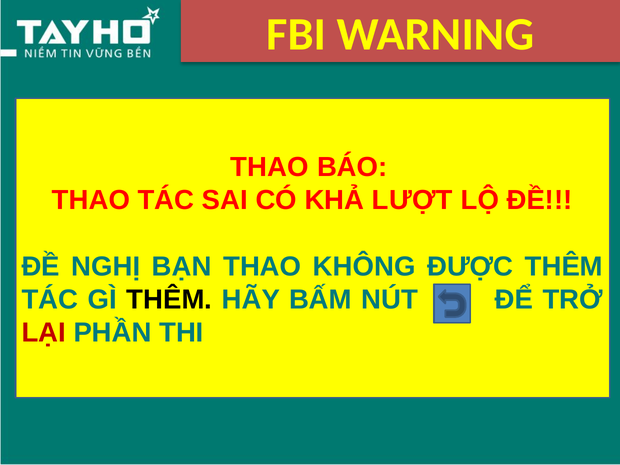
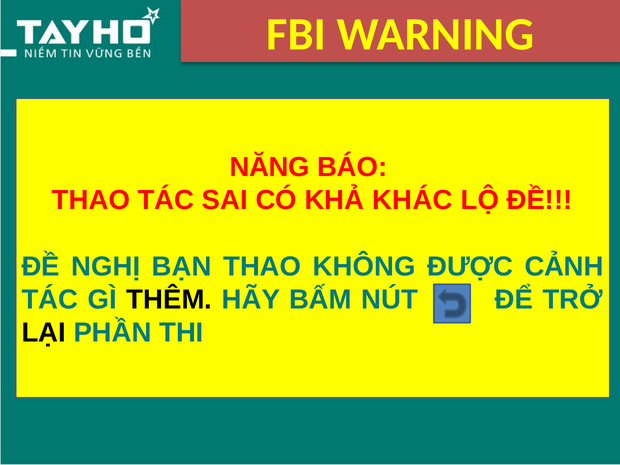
THAO at (269, 167): THAO -> NĂNG
LƯỢT: LƯỢT -> KHÁC
ĐƯỢC THÊM: THÊM -> CẢNH
LẠI colour: red -> black
